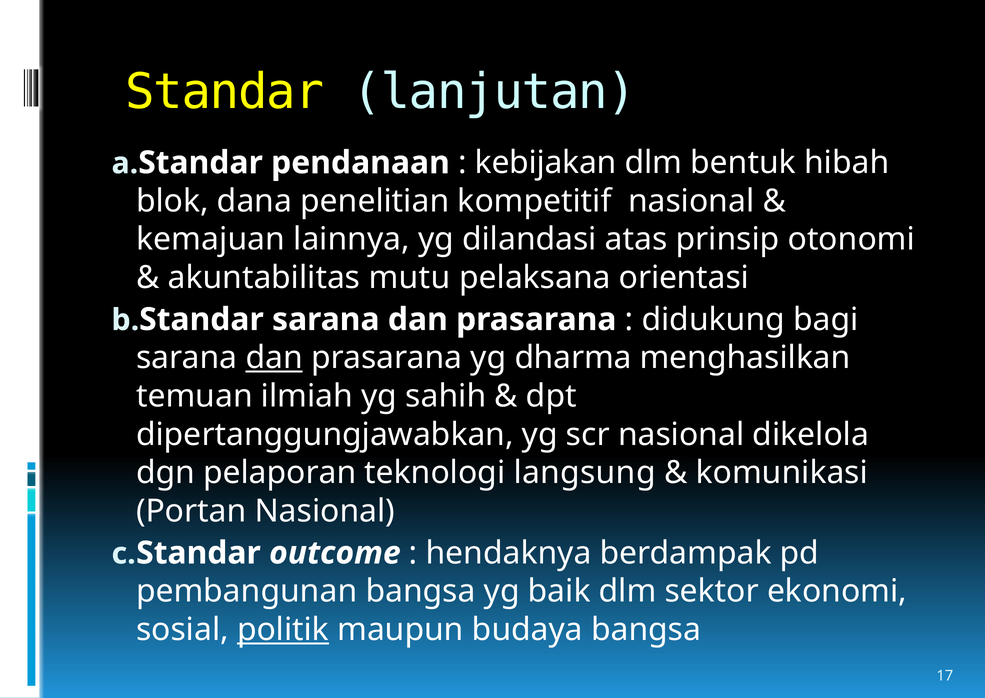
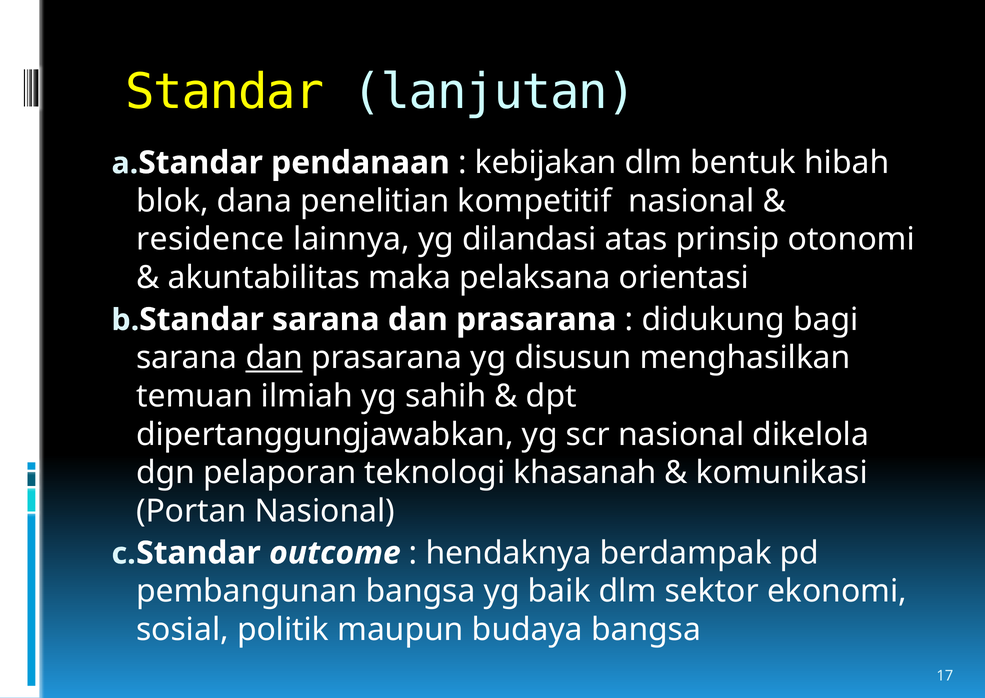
kemajuan: kemajuan -> residence
mutu: mutu -> maka
dharma: dharma -> disusun
langsung: langsung -> khasanah
politik underline: present -> none
